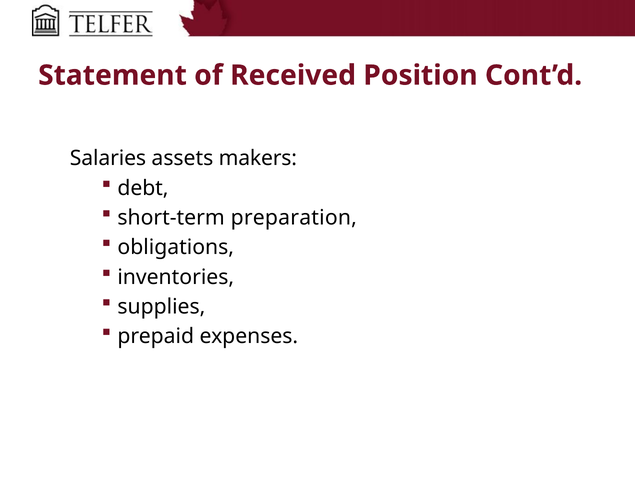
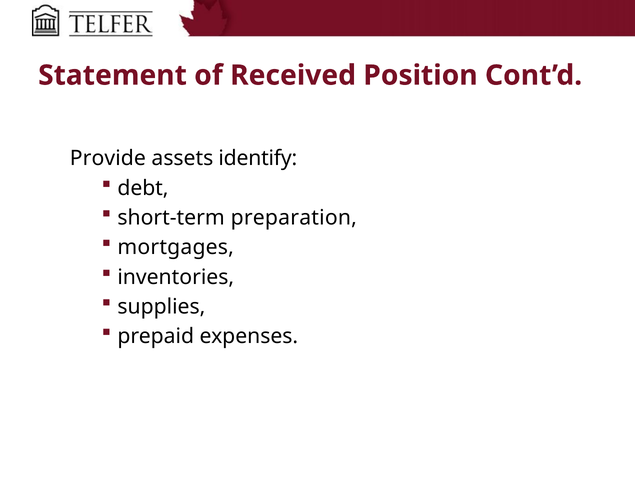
Salaries: Salaries -> Provide
makers: makers -> identify
obligations: obligations -> mortgages
